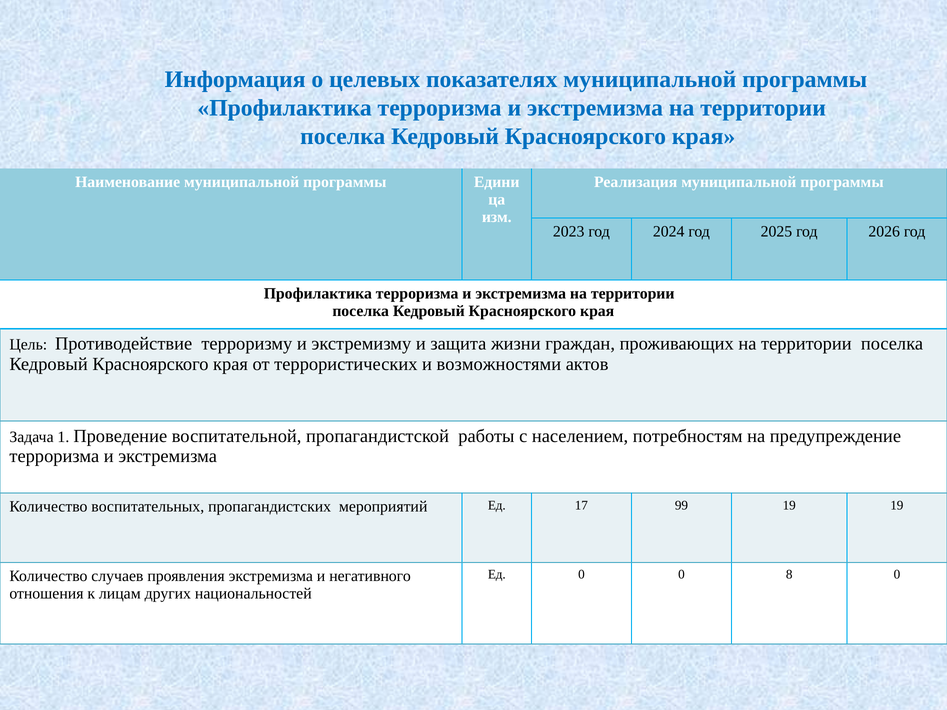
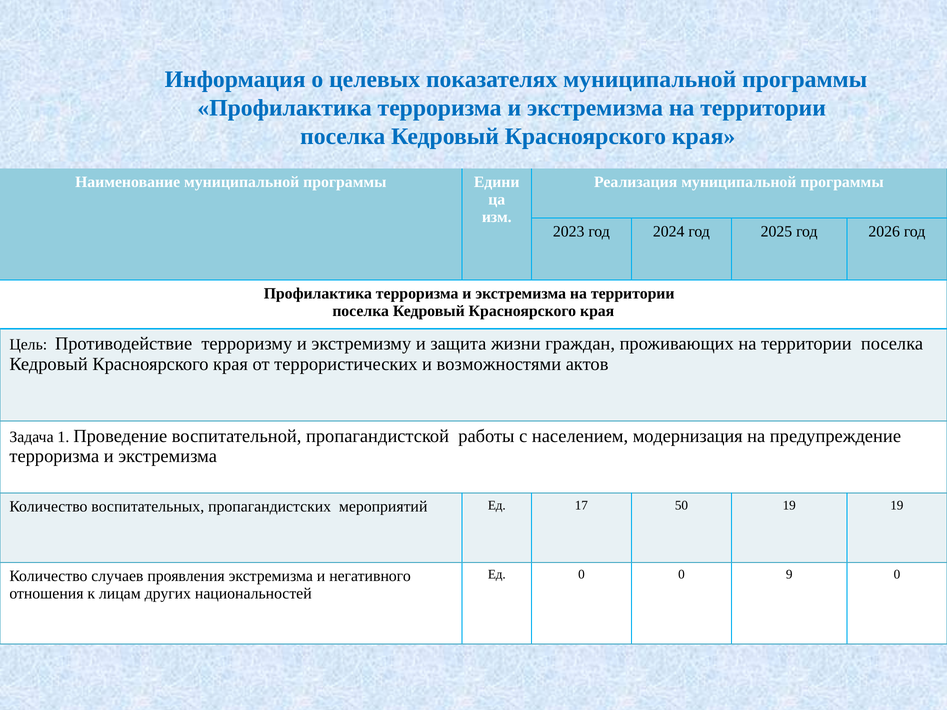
потребностям: потребностям -> модернизация
99: 99 -> 50
8: 8 -> 9
